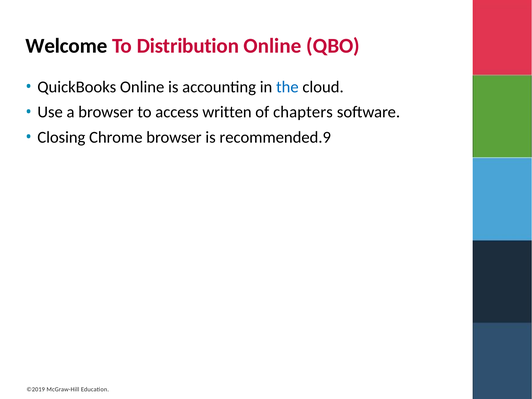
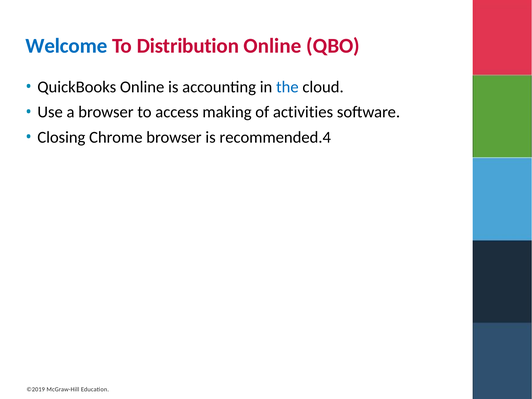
Welcome colour: black -> blue
written: written -> making
chapters: chapters -> activities
recommended.9: recommended.9 -> recommended.4
